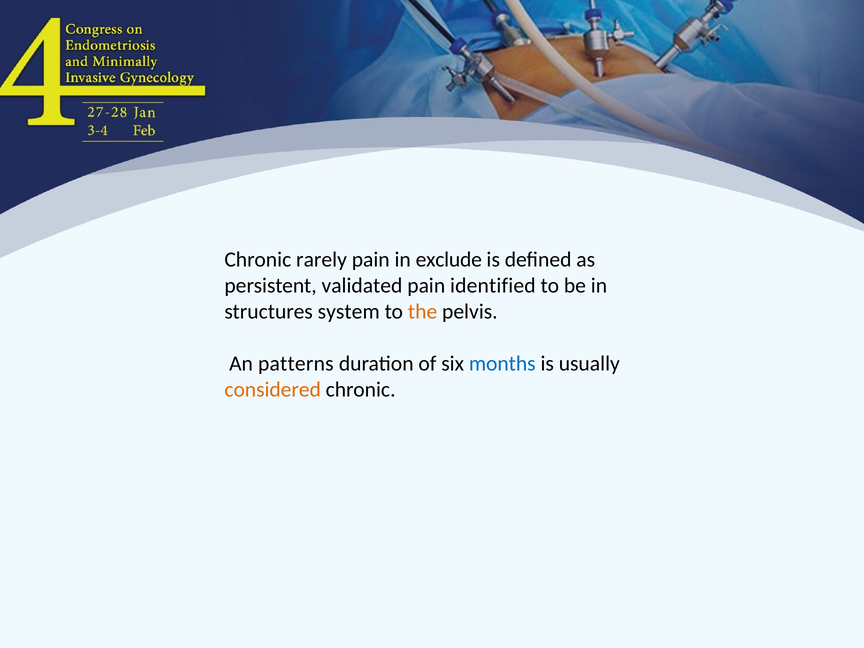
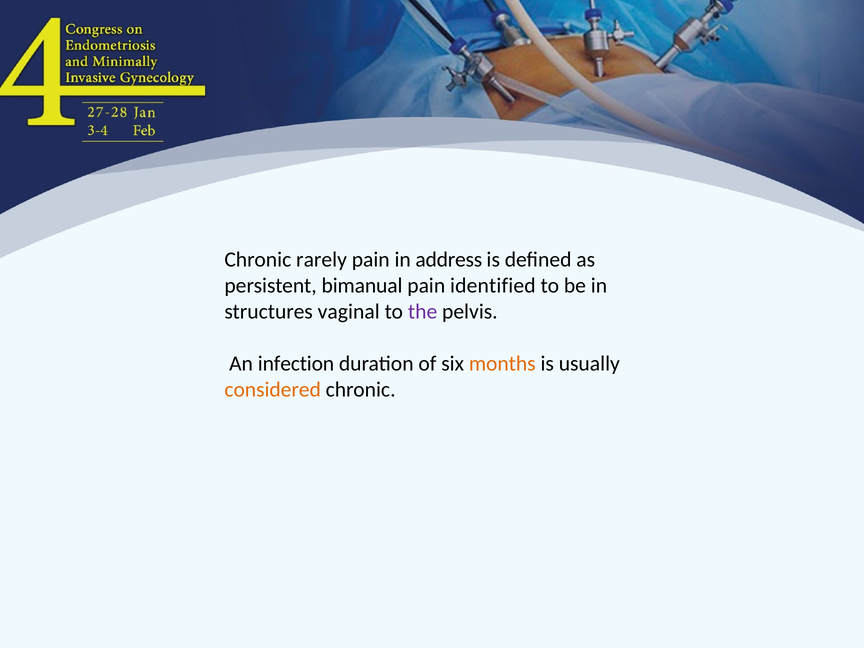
exclude: exclude -> address
validated: validated -> bimanual
system: system -> vaginal
the colour: orange -> purple
patterns: patterns -> infection
months colour: blue -> orange
